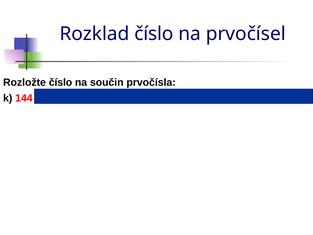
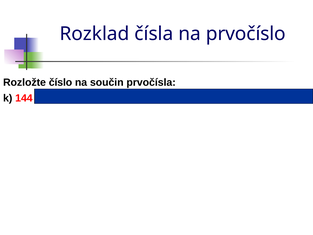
Rozklad číslo: číslo -> čísla
prvočísel: prvočísel -> prvočíslo
